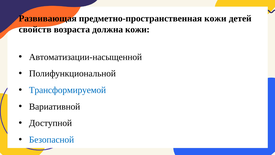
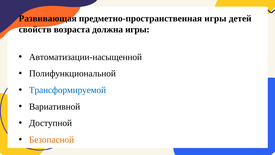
предметно-пространственная кожи: кожи -> игры
должна кожи: кожи -> игры
Безопасной colour: blue -> orange
